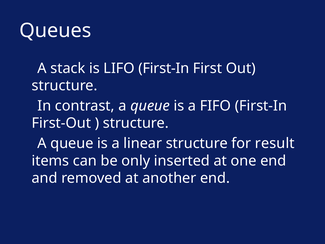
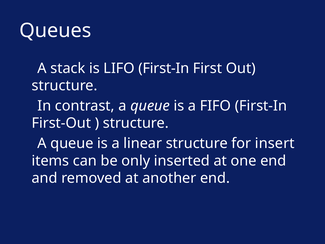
result: result -> insert
